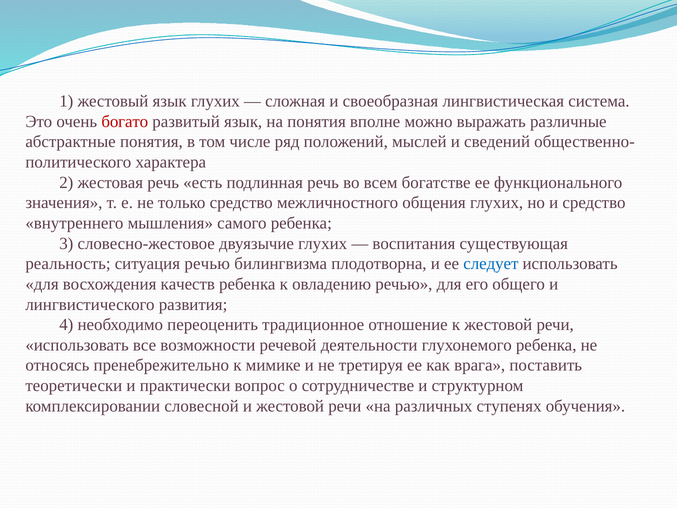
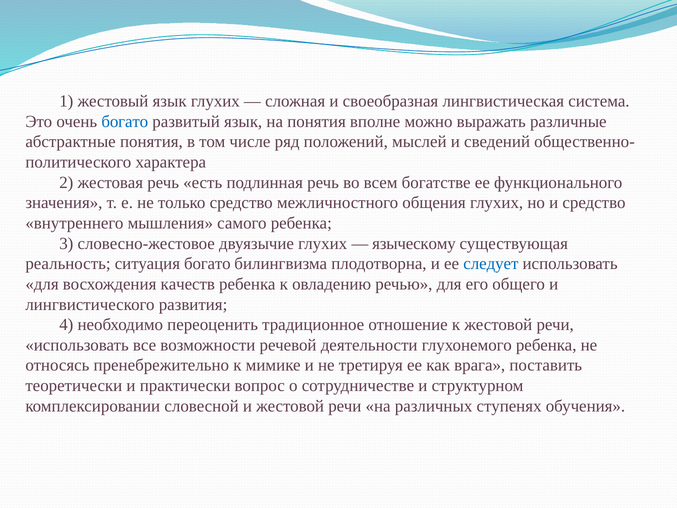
богато at (125, 121) colour: red -> blue
воспитания: воспитания -> языческому
ситуация речью: речью -> богато
